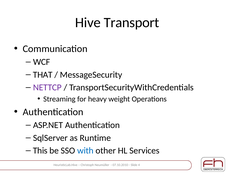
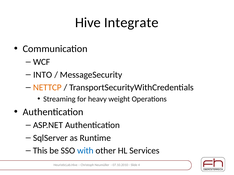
Transport: Transport -> Integrate
THAT: THAT -> INTO
NETTCP colour: purple -> orange
